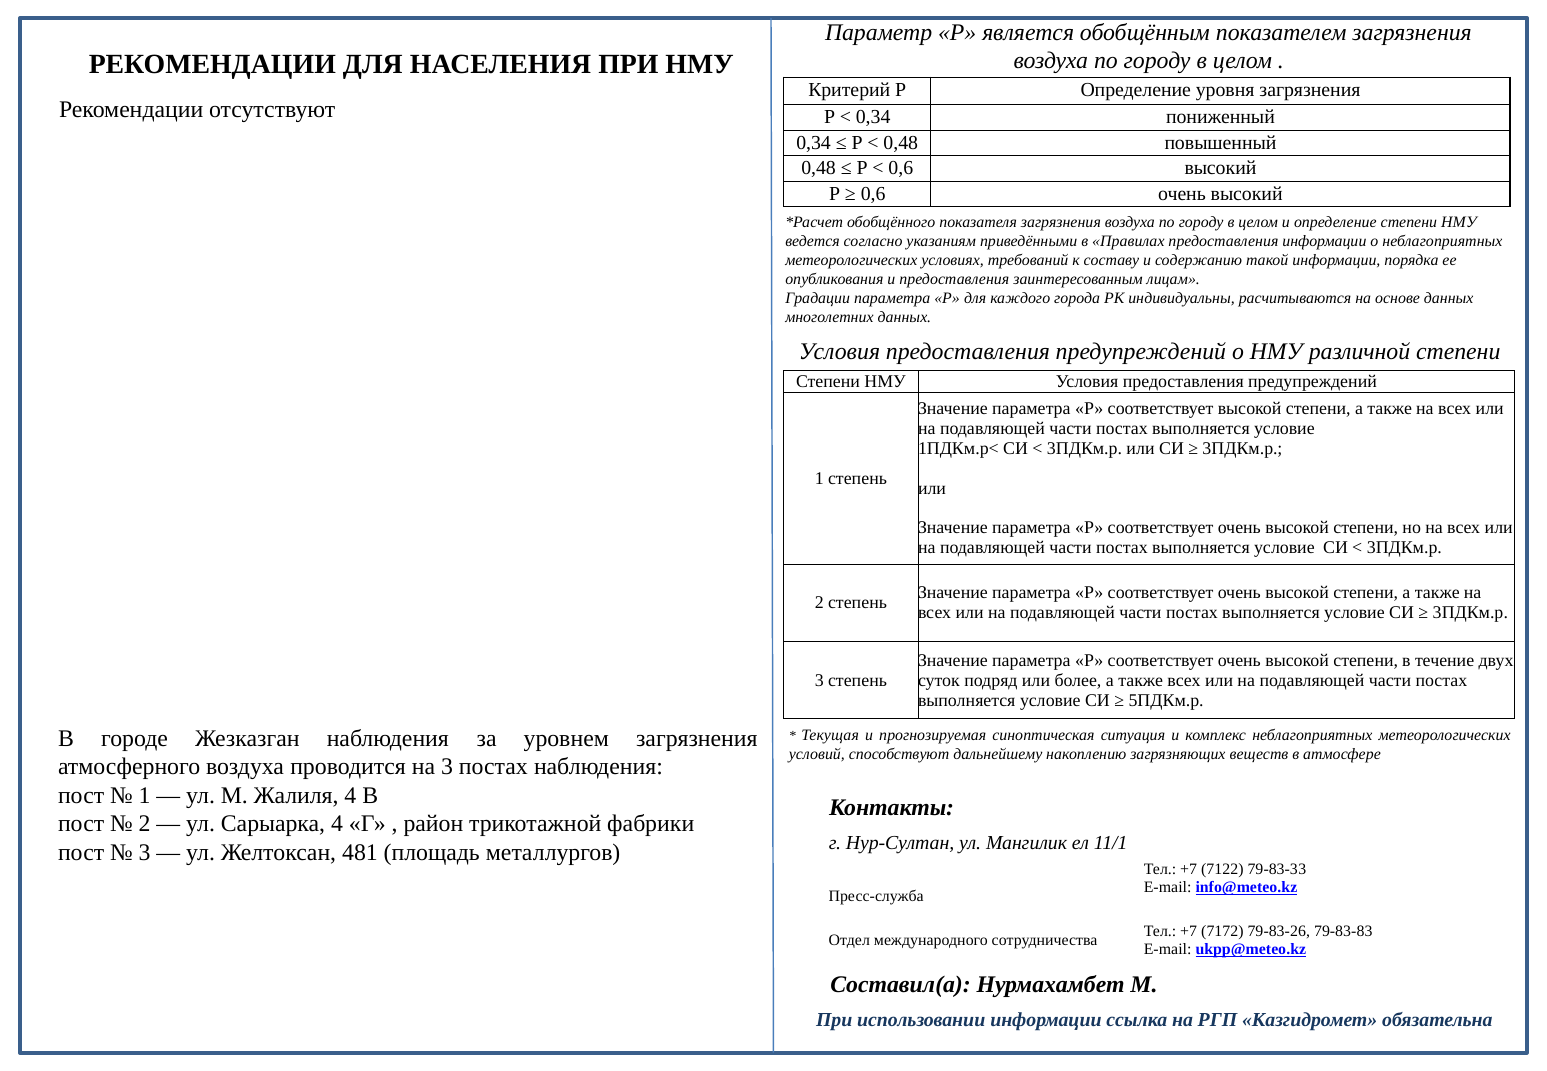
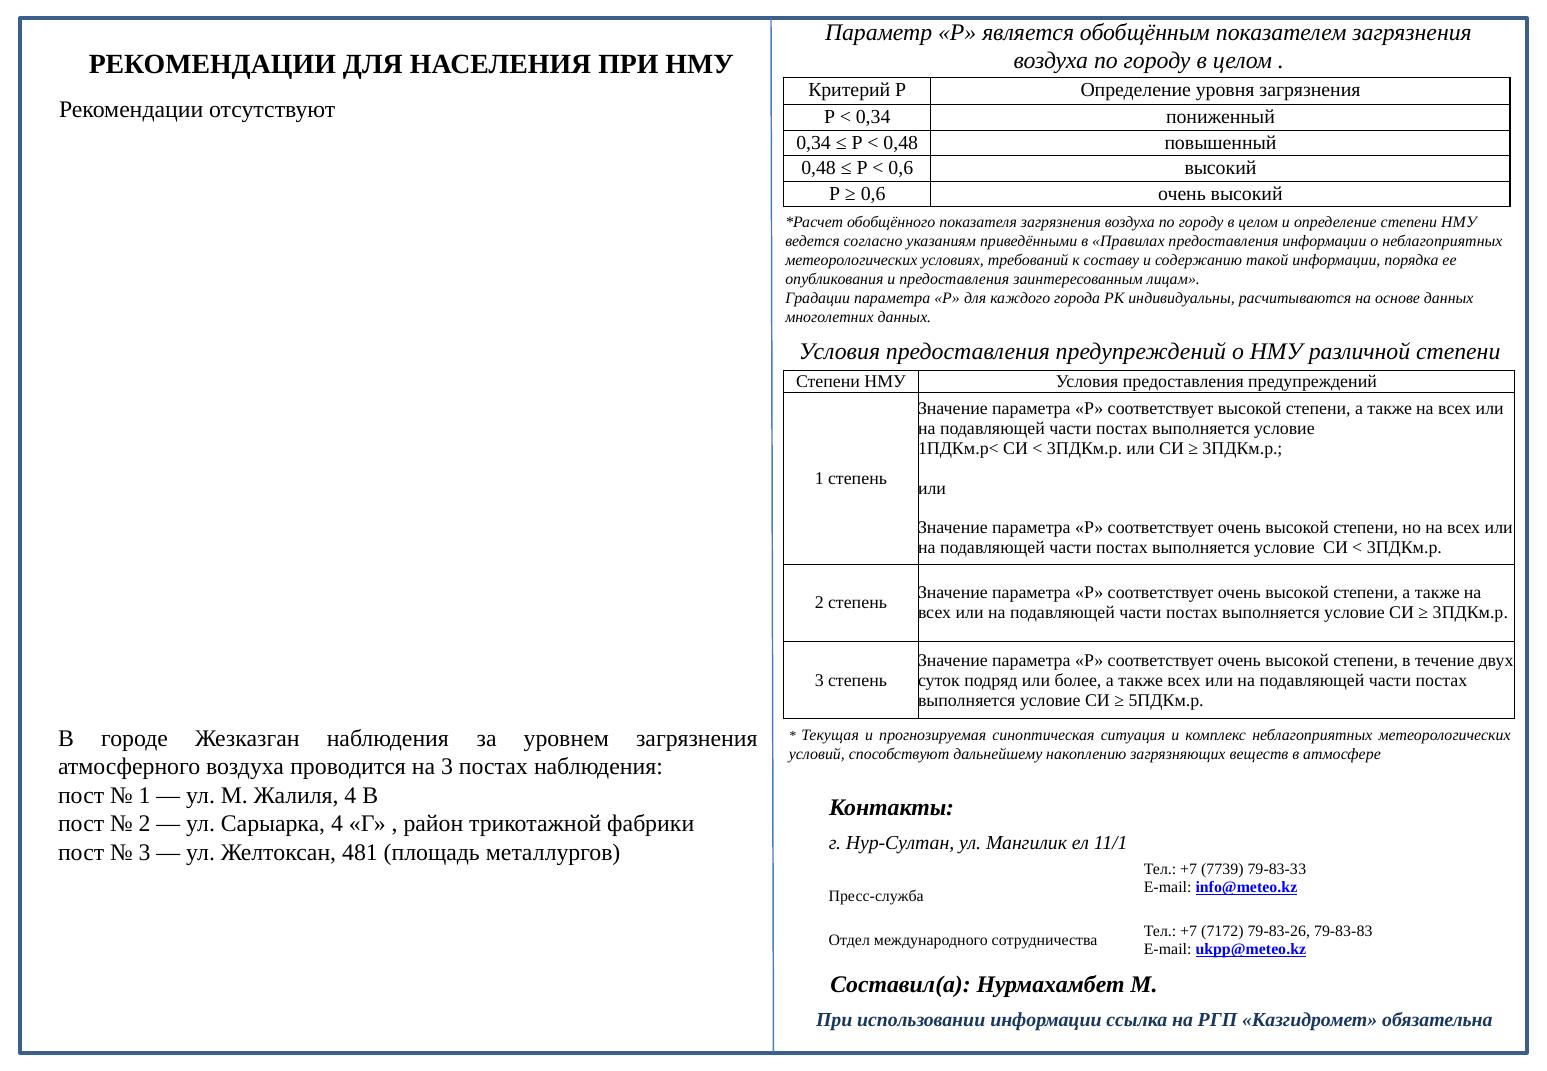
7122: 7122 -> 7739
